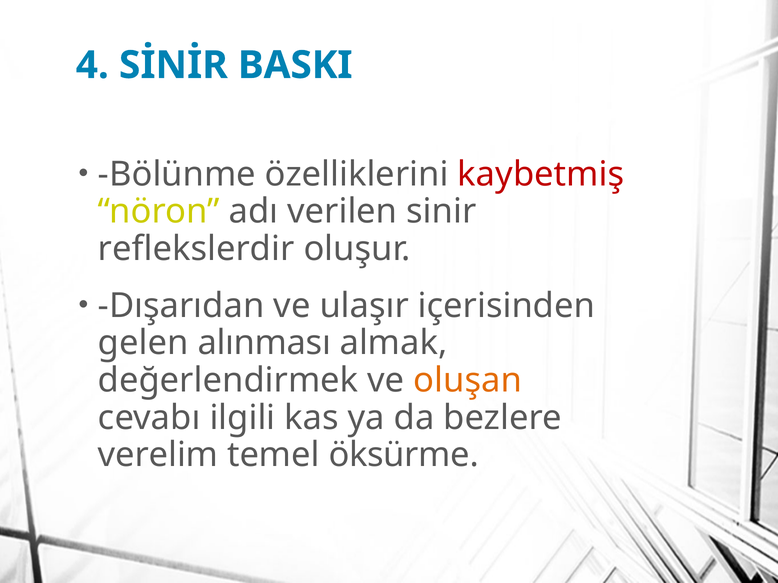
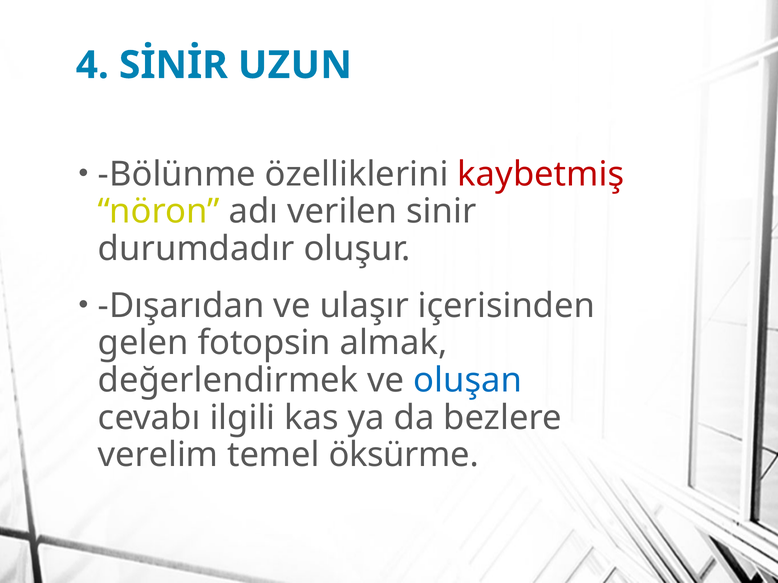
BASKI: BASKI -> UZUN
reflekslerdir: reflekslerdir -> durumdadır
alınması: alınması -> fotopsin
oluşan colour: orange -> blue
